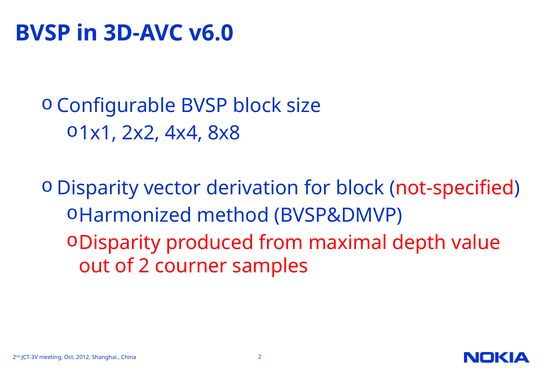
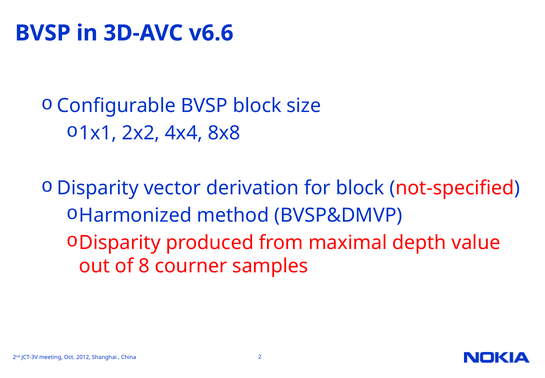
v6.0: v6.0 -> v6.6
of 2: 2 -> 8
